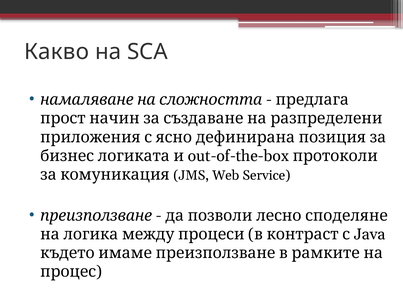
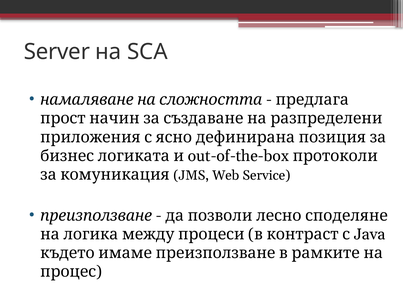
Какво: Какво -> Server
